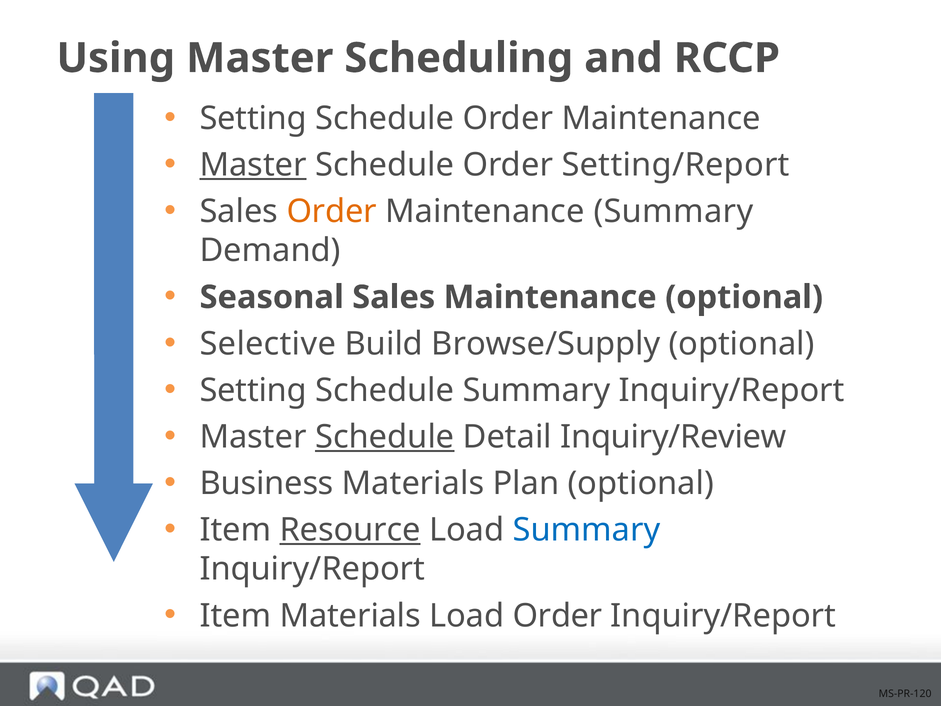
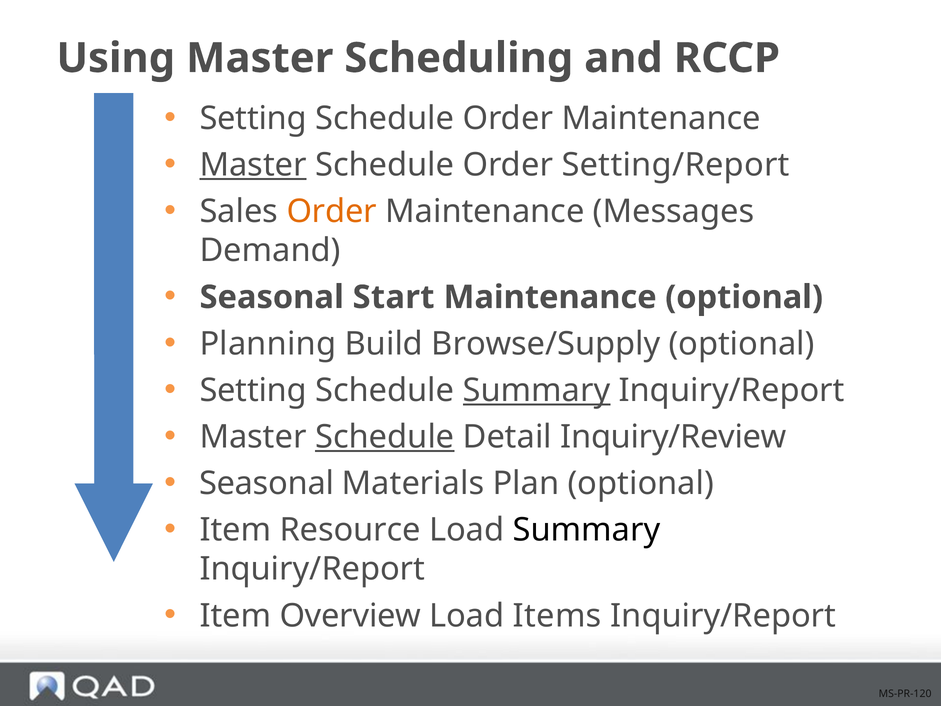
Maintenance Summary: Summary -> Messages
Seasonal Sales: Sales -> Start
Selective: Selective -> Planning
Summary at (537, 390) underline: none -> present
Business at (267, 483): Business -> Seasonal
Resource underline: present -> none
Summary at (587, 530) colour: blue -> black
Item Materials: Materials -> Overview
Load Order: Order -> Items
